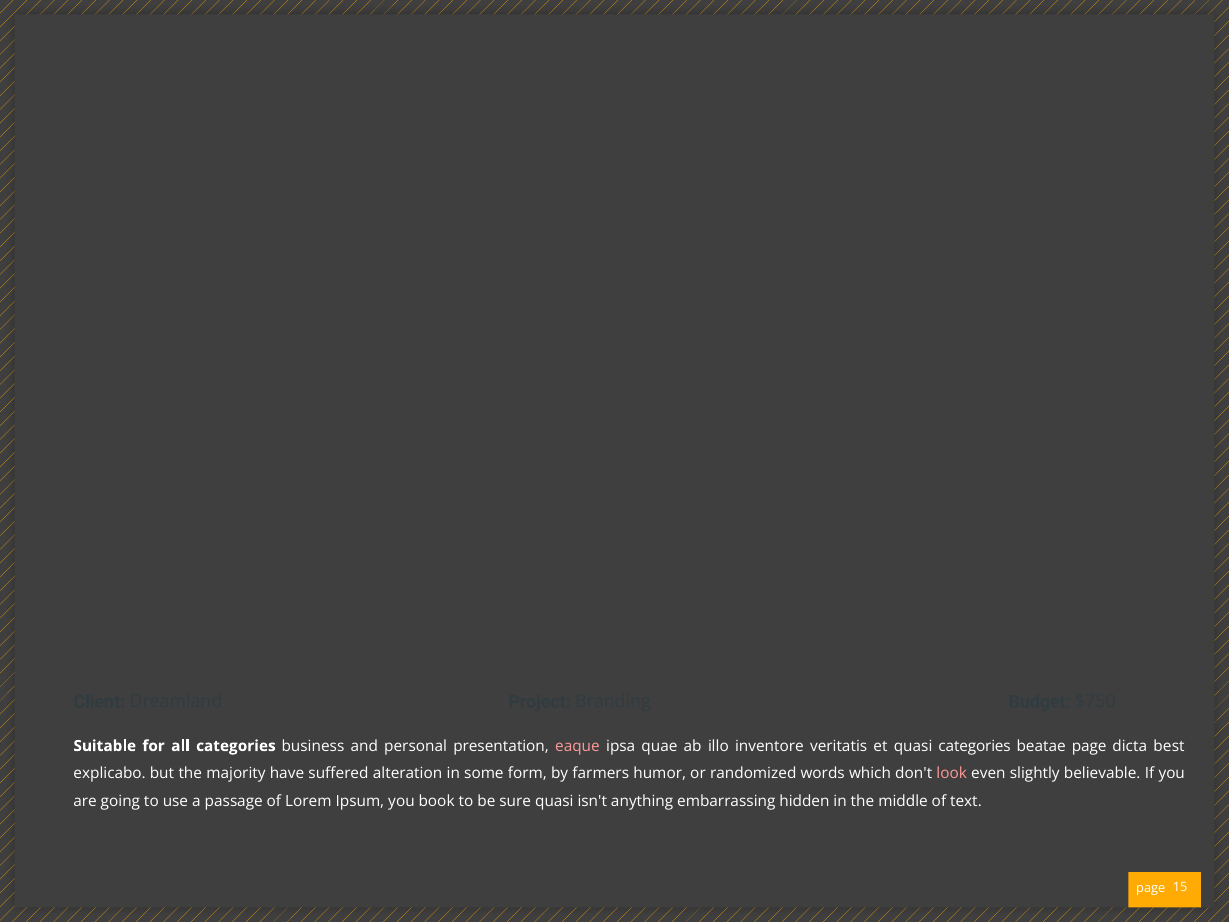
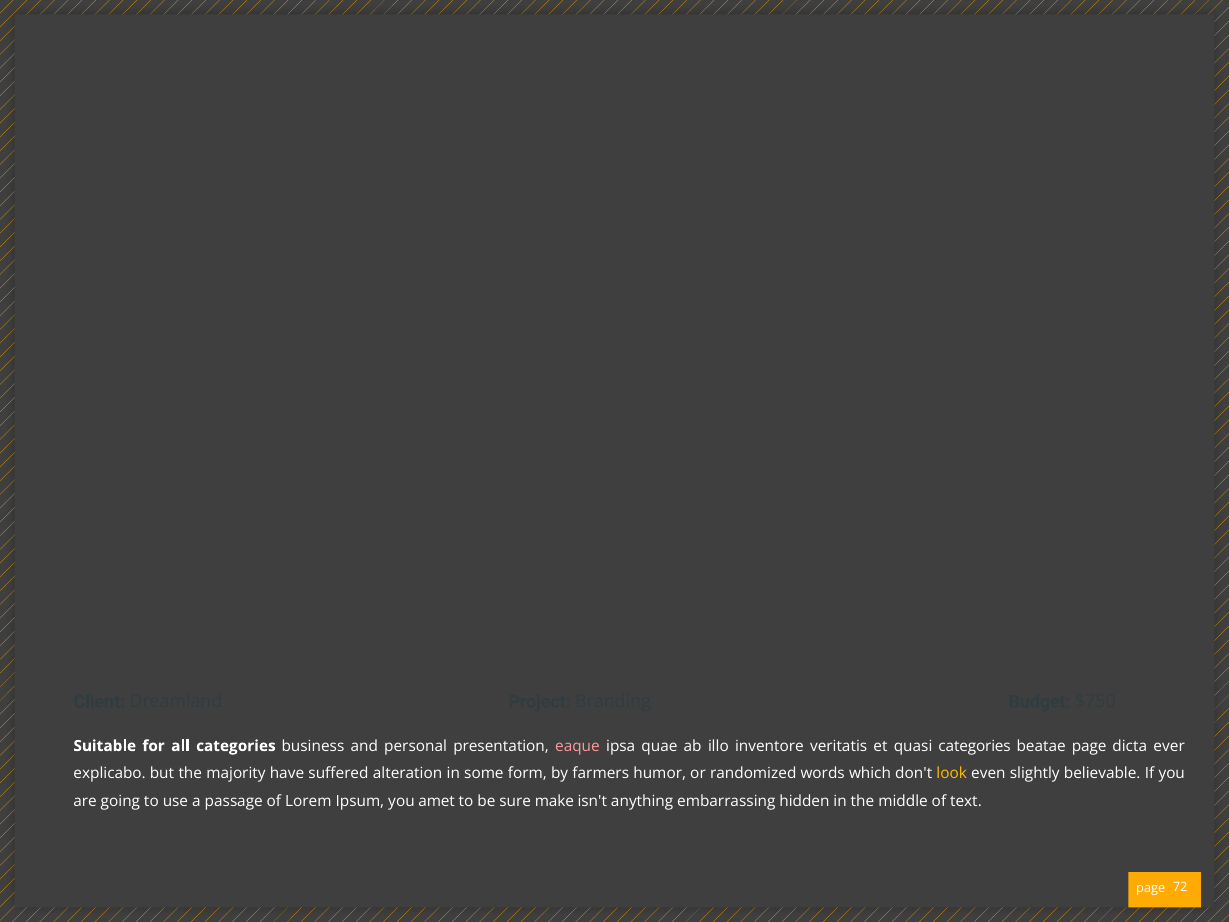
best: best -> ever
look colour: pink -> yellow
book: book -> amet
sure quasi: quasi -> make
15: 15 -> 72
